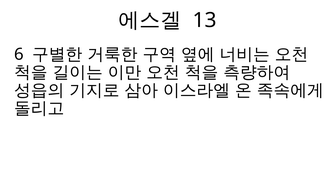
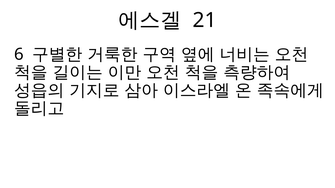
13: 13 -> 21
